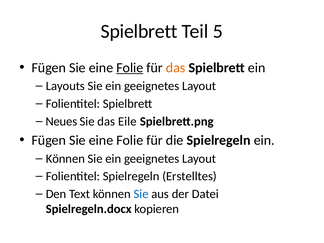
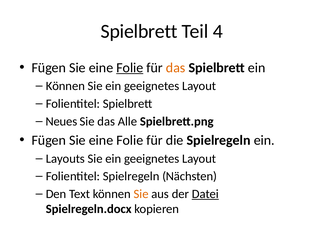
5: 5 -> 4
Layouts at (65, 86): Layouts -> Können
Eile: Eile -> Alle
Können at (65, 159): Können -> Layouts
Erstelltes: Erstelltes -> Nächsten
Sie at (141, 194) colour: blue -> orange
Datei underline: none -> present
